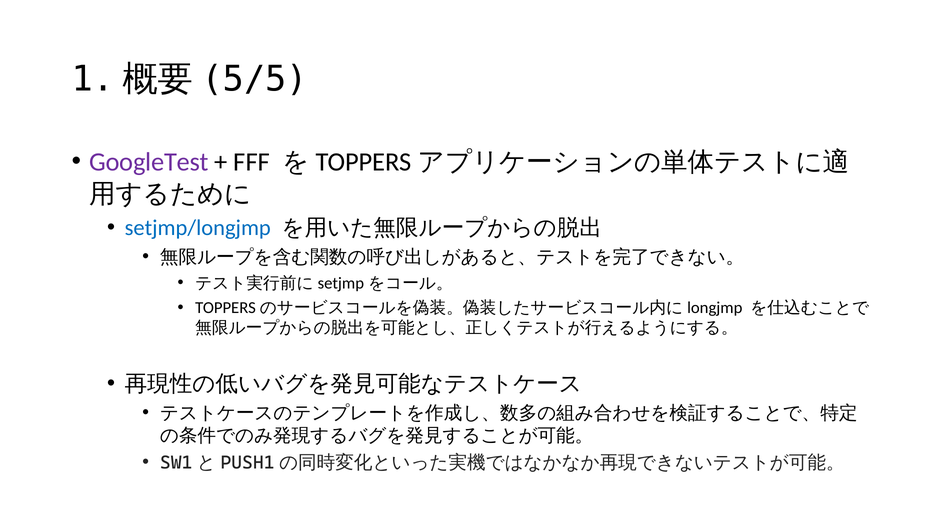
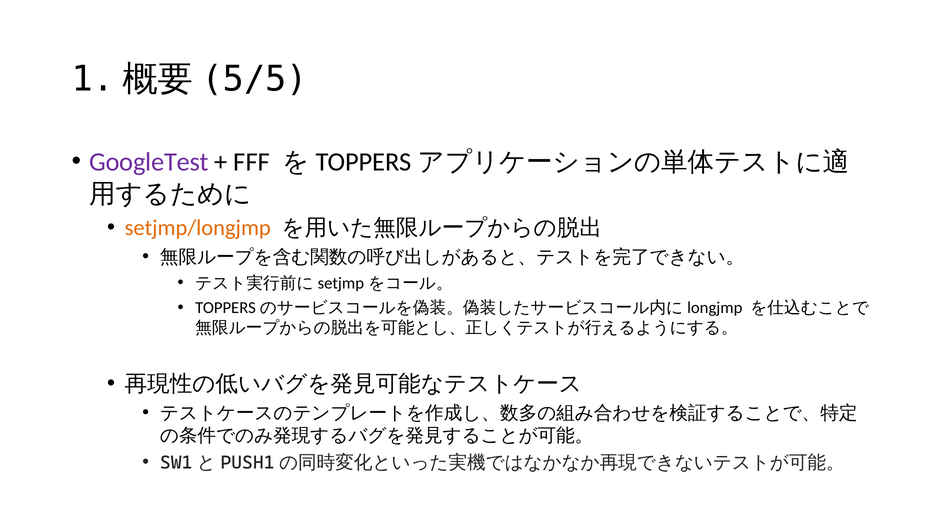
setjmp/longjmp colour: blue -> orange
